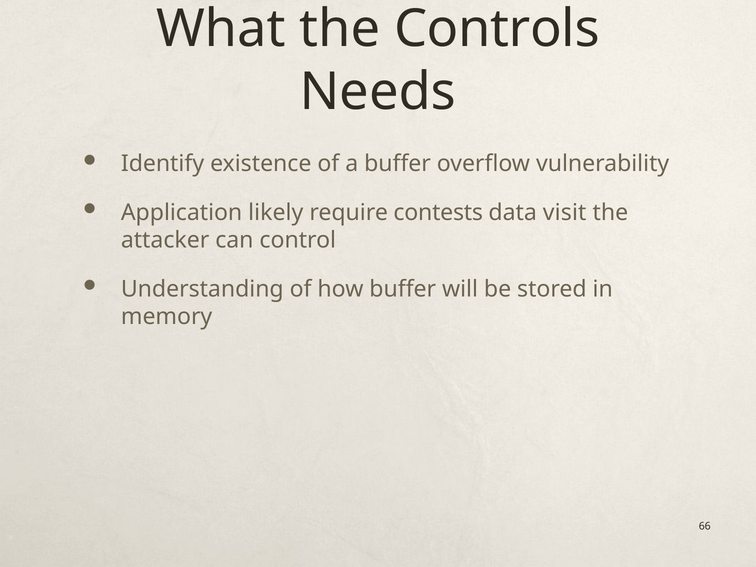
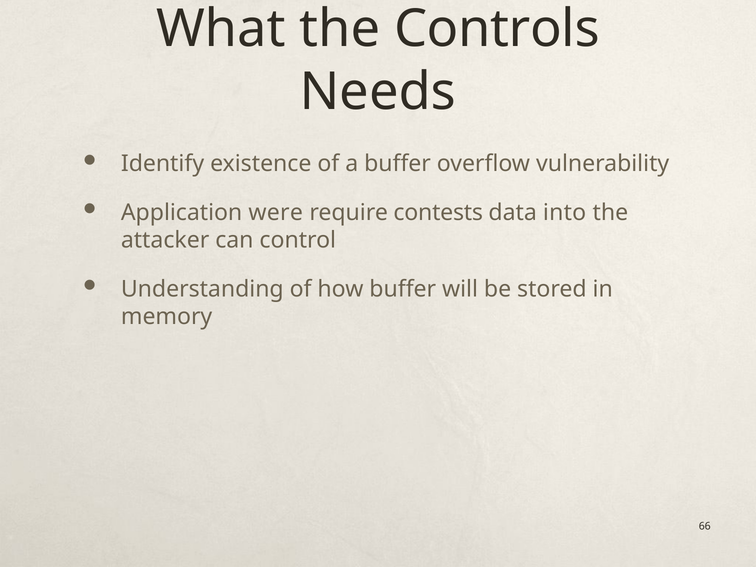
likely: likely -> were
visit: visit -> into
